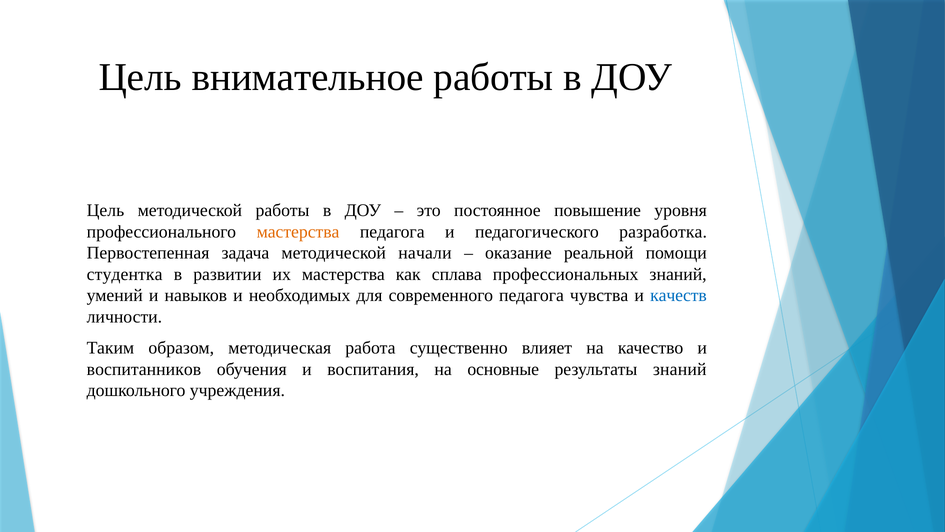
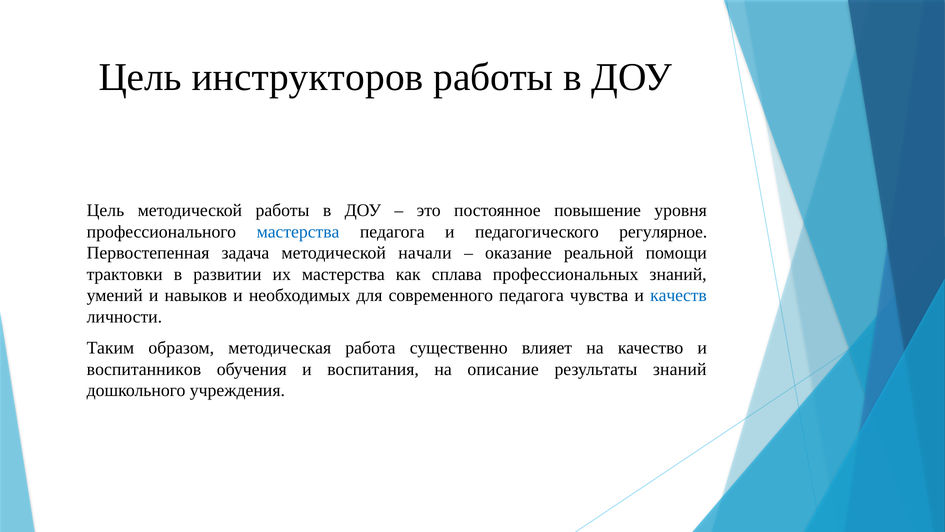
внимательное: внимательное -> инструкторов
мастерства at (298, 232) colour: orange -> blue
разработка: разработка -> регулярное
студентка: студентка -> трактовки
основные: основные -> описание
